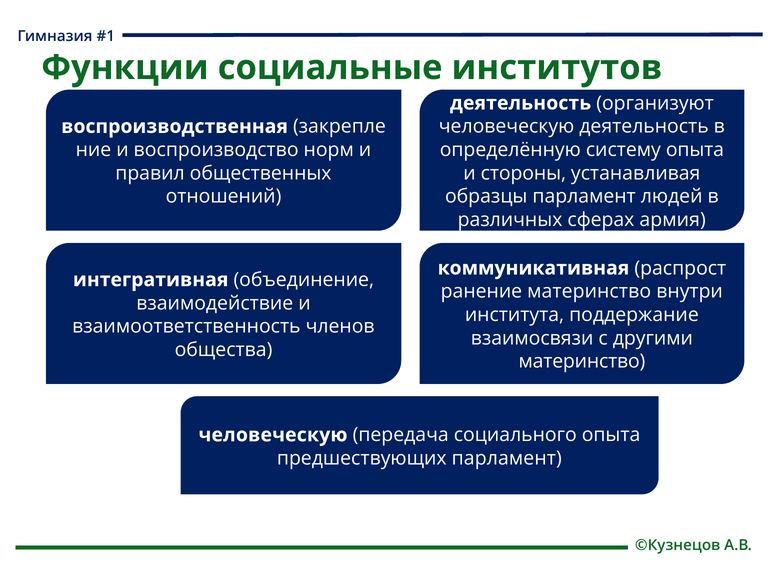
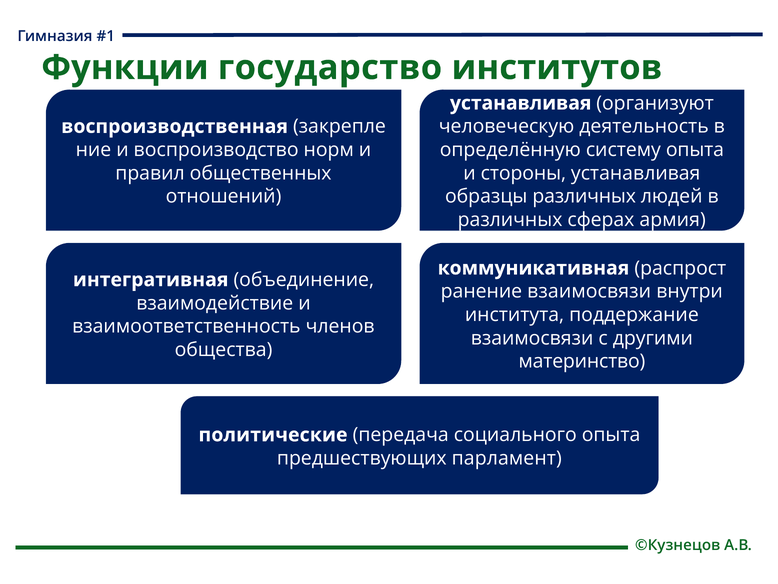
социальные: социальные -> государство
деятельность at (521, 103): деятельность -> устанавливая
образцы парламент: парламент -> различных
материнство at (589, 291): материнство -> взаимосвязи
человеческую at (273, 435): человеческую -> политические
